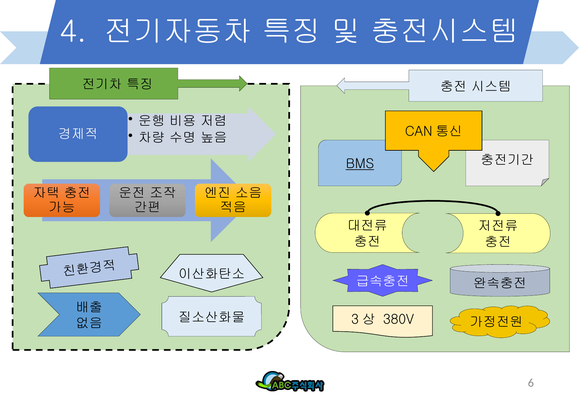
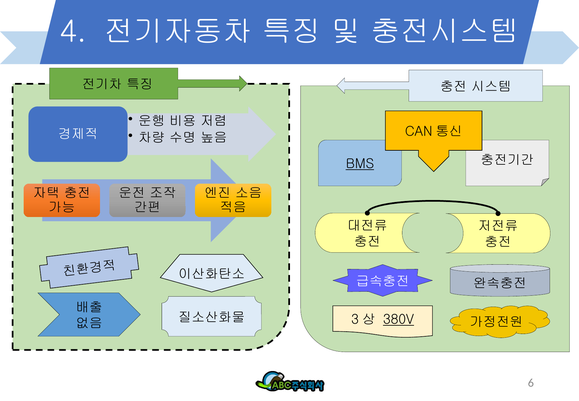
380V underline: none -> present
